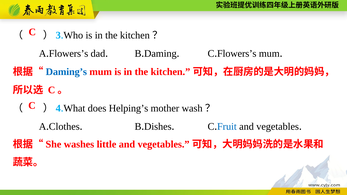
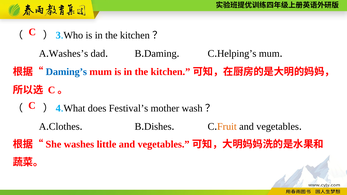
Flowers’s at (69, 54): Flowers’s -> Washes’s
Flowers’s at (237, 54): Flowers’s -> Helping’s
Helping’s: Helping’s -> Festival’s
Fruit colour: blue -> orange
